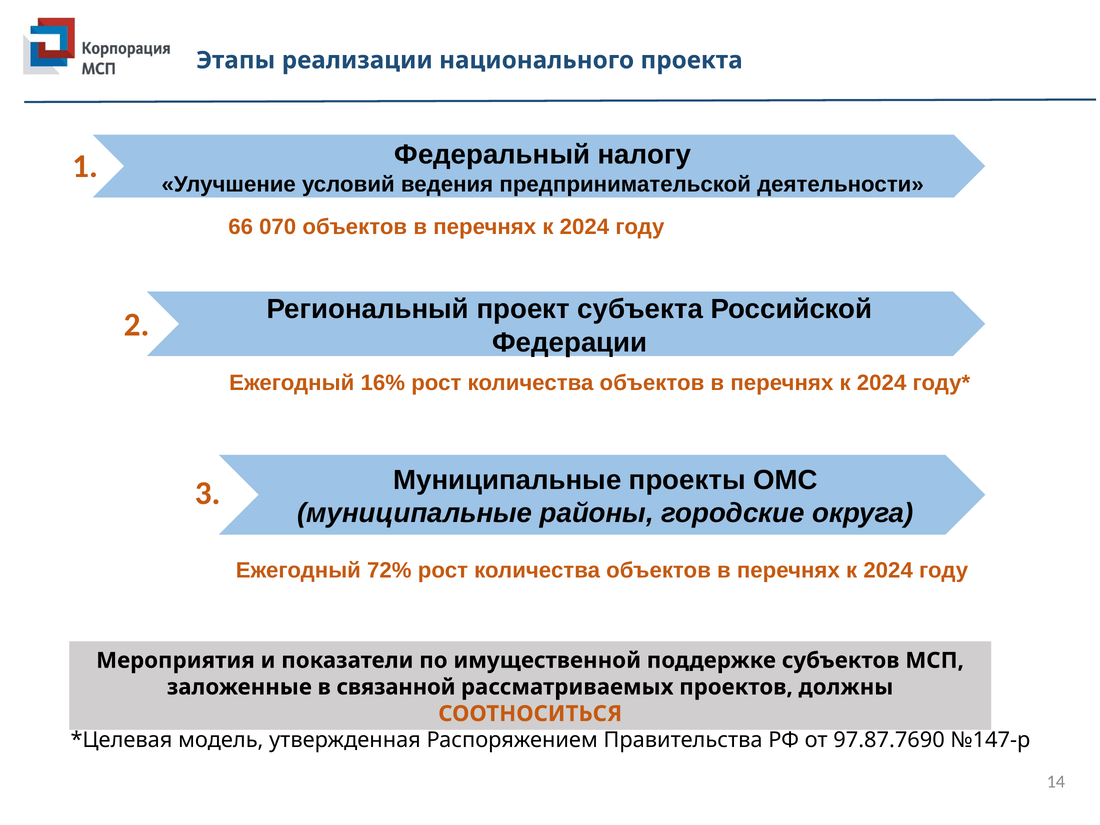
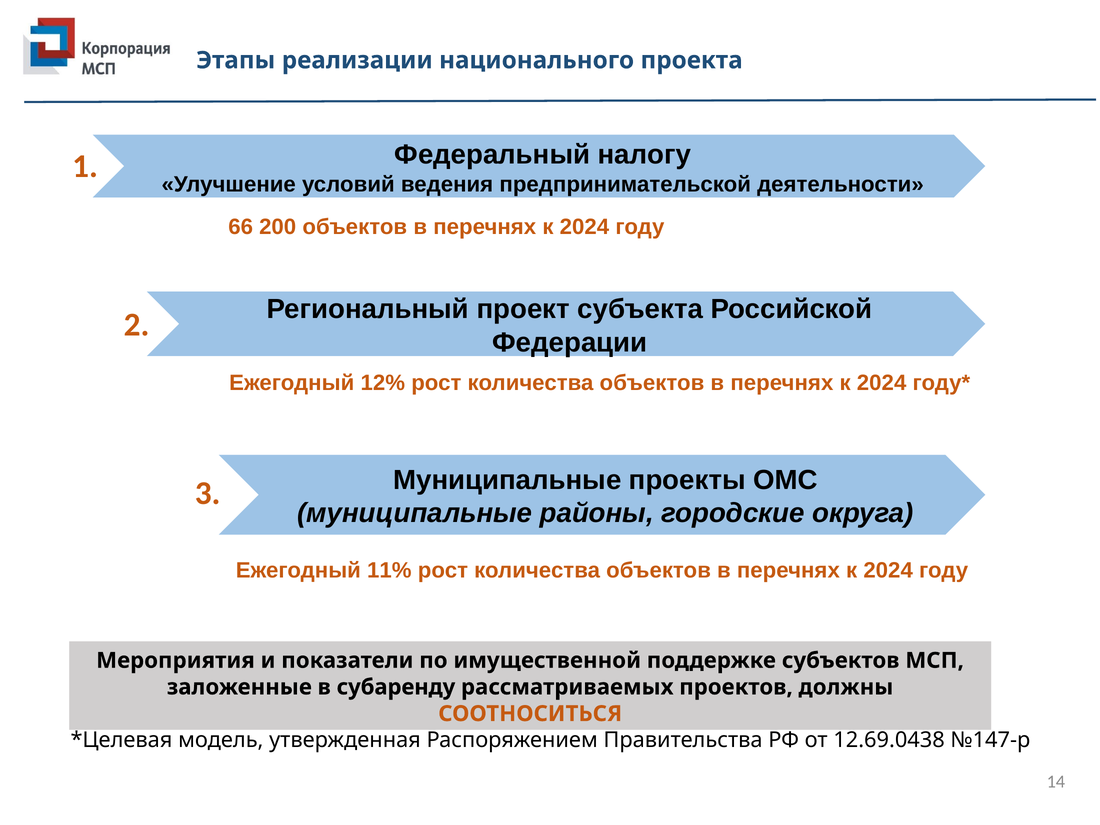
070: 070 -> 200
16%: 16% -> 12%
72%: 72% -> 11%
связанной: связанной -> субаренду
97.87.7690: 97.87.7690 -> 12.69.0438
